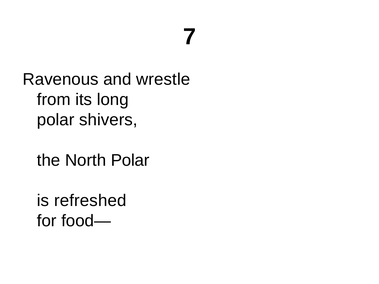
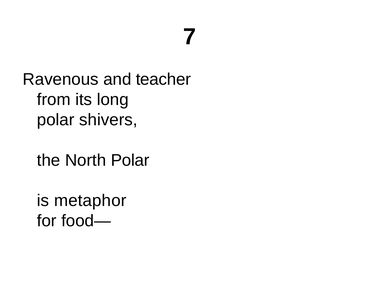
wrestle: wrestle -> teacher
refreshed: refreshed -> metaphor
